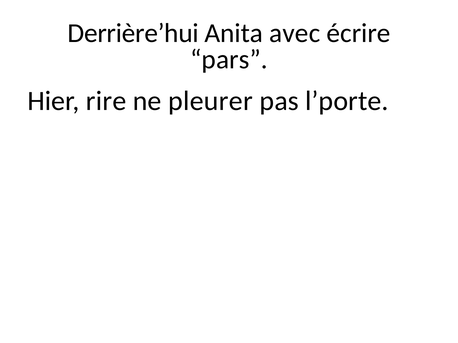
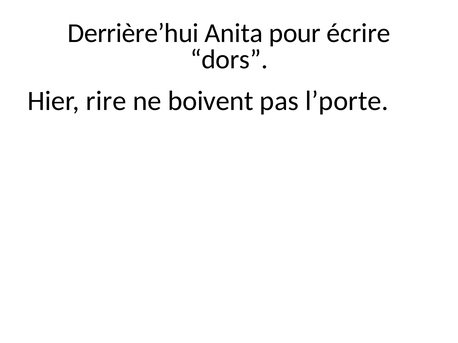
avec: avec -> pour
pars: pars -> dors
pleurer: pleurer -> boivent
